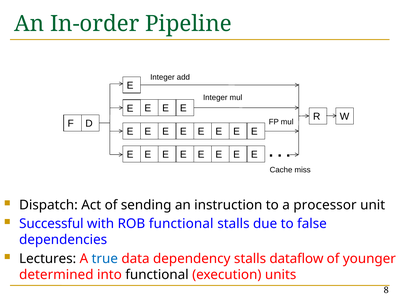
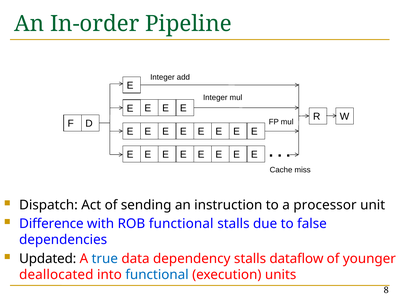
Successful: Successful -> Difference
Lectures: Lectures -> Updated
determined: determined -> deallocated
functional at (157, 275) colour: black -> blue
